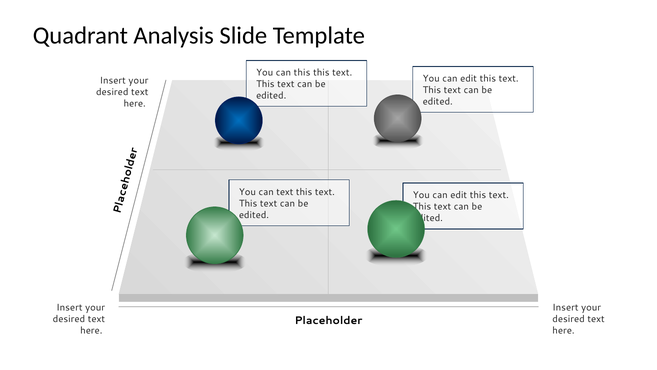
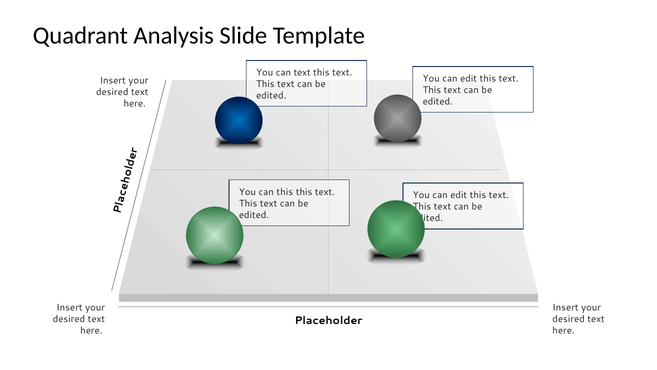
can this: this -> text
can text: text -> this
